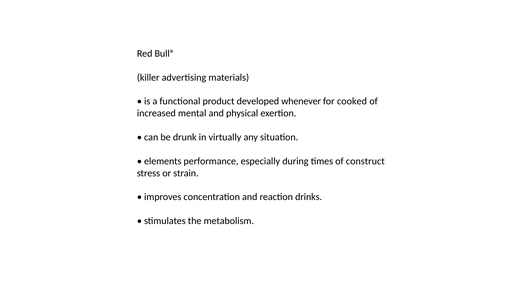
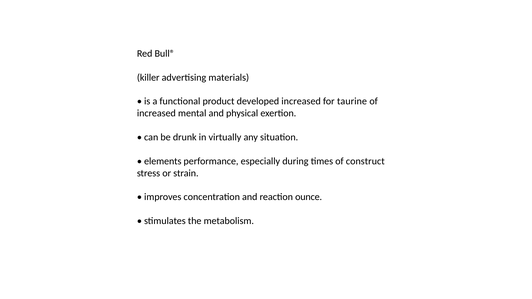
developed whenever: whenever -> increased
cooked: cooked -> taurine
drinks: drinks -> ounce
